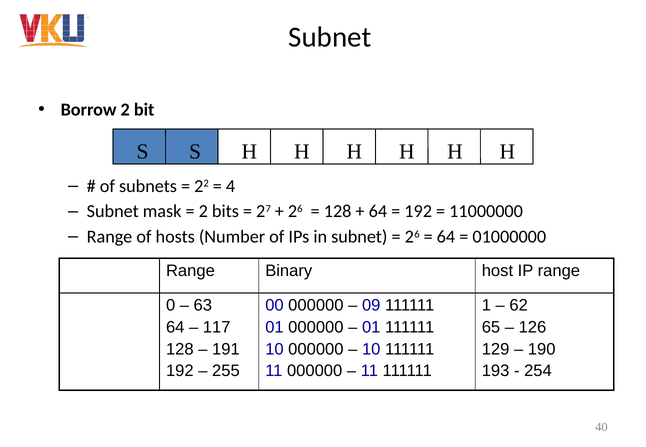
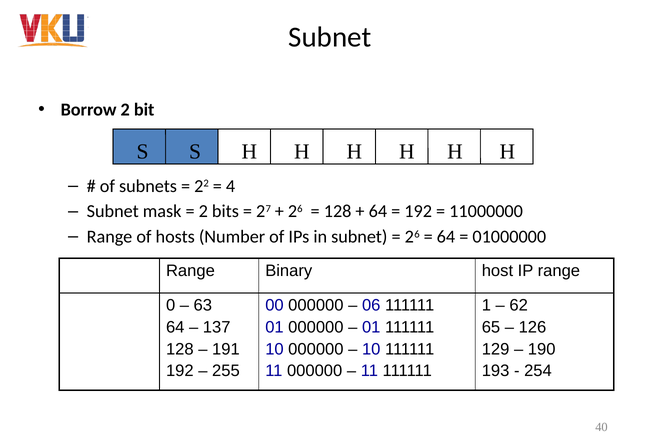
09: 09 -> 06
117: 117 -> 137
